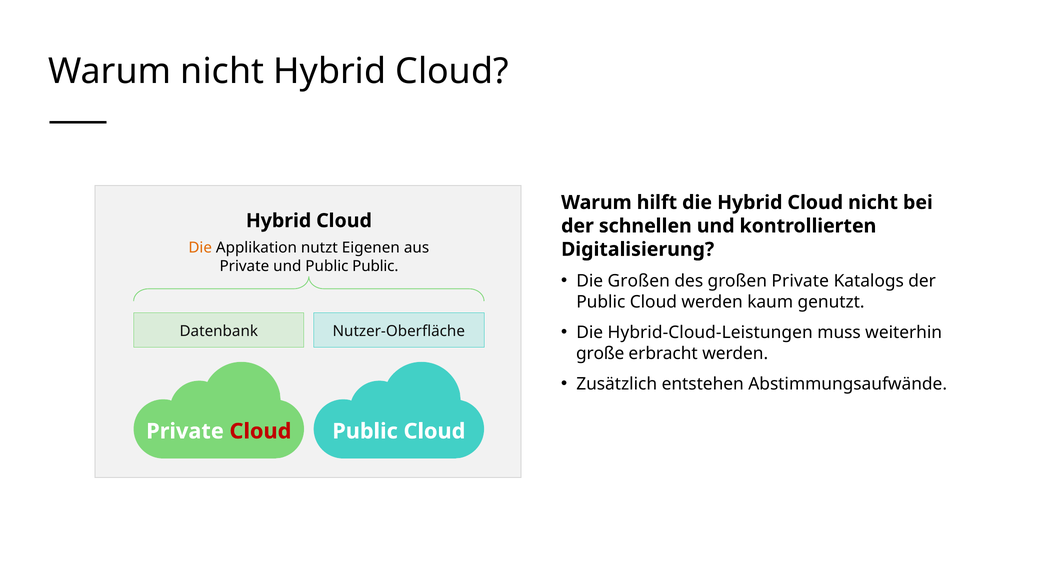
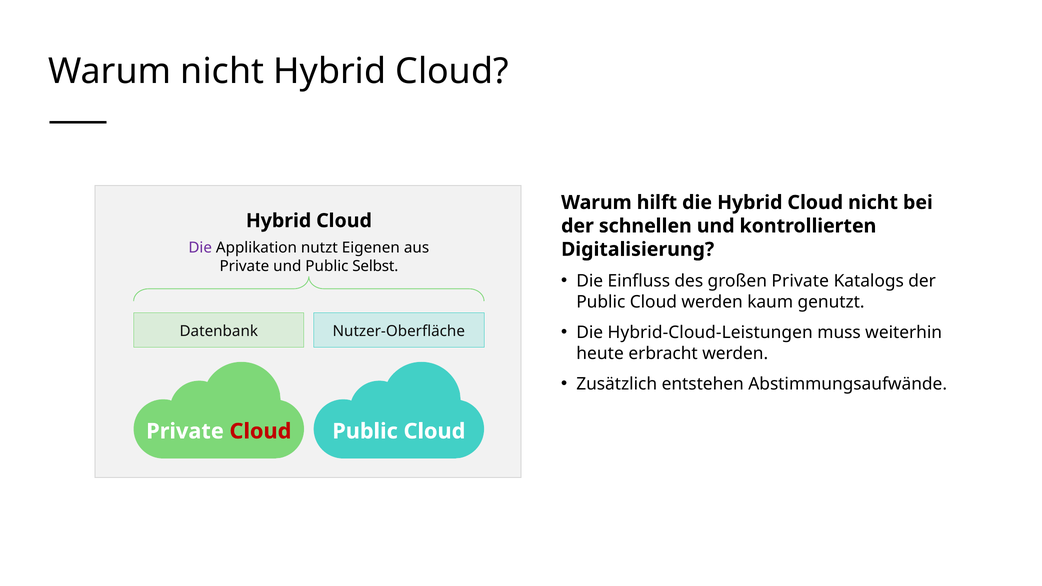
Die at (200, 248) colour: orange -> purple
Public Public: Public -> Selbst
Die Großen: Großen -> Einfluss
große: große -> heute
